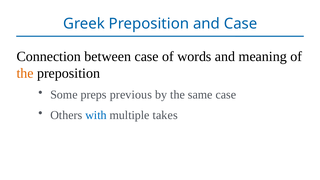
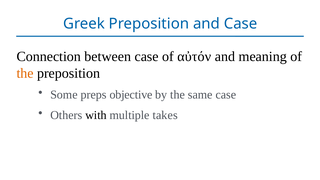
words: words -> αὐτόν
previous: previous -> objective
with colour: blue -> black
